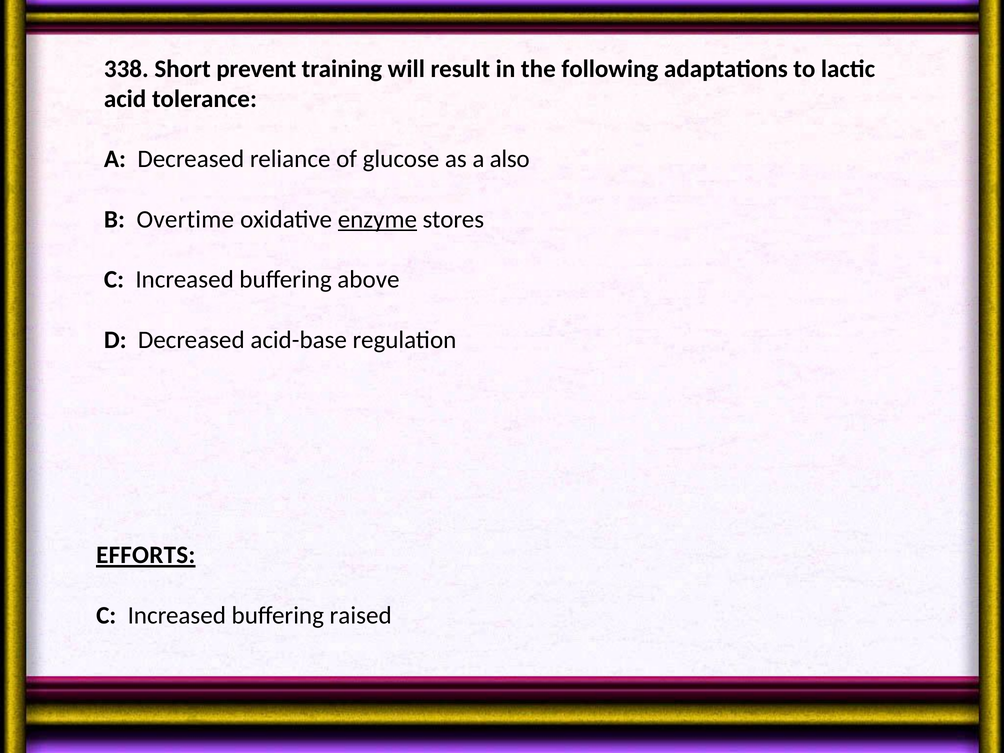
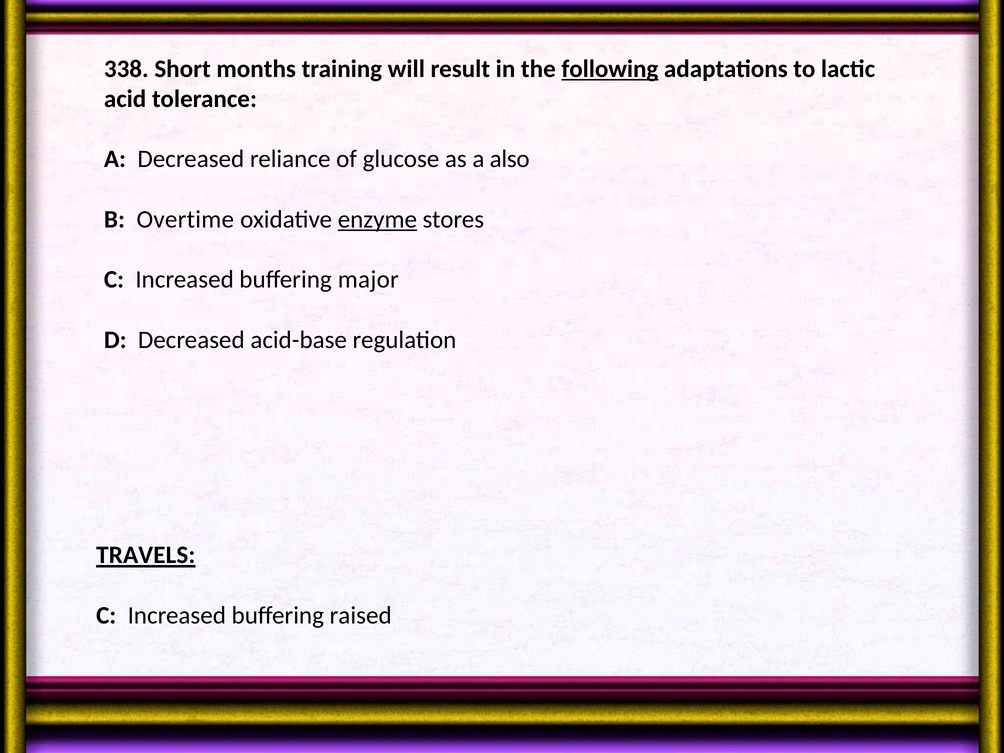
prevent: prevent -> months
following underline: none -> present
above: above -> major
EFFORTS: EFFORTS -> TRAVELS
